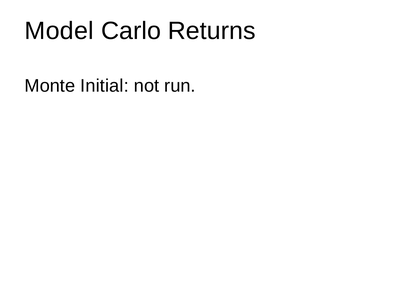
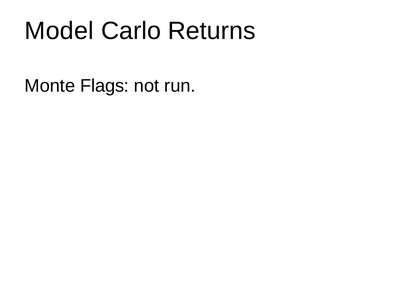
Initial: Initial -> Flags
